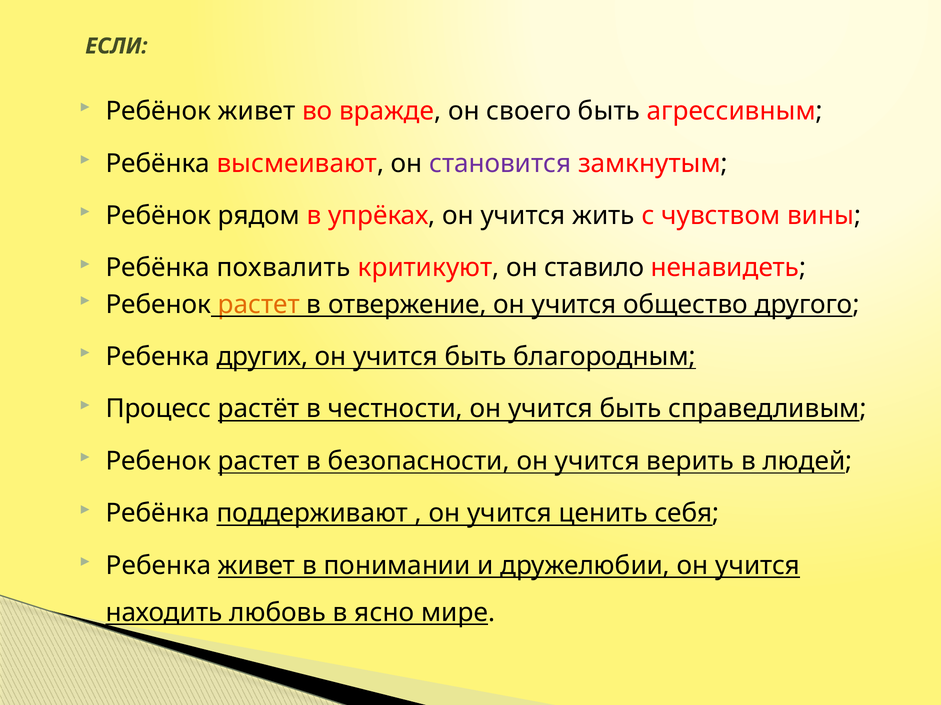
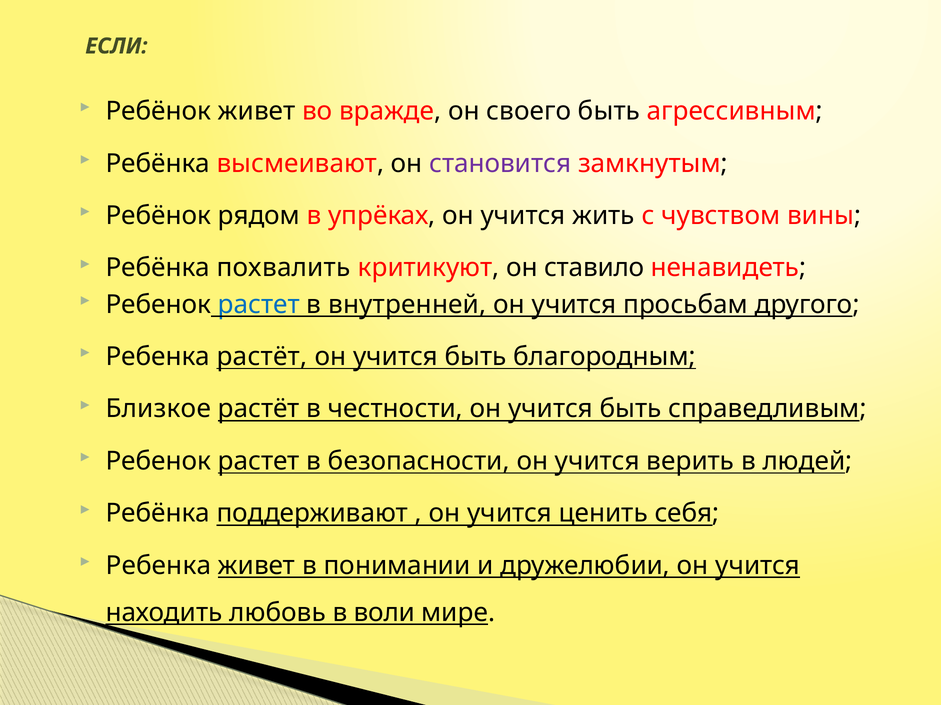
растет at (259, 305) colour: orange -> blue
отвержение: отвержение -> внутренней
общество: общество -> просьбам
Ребенка других: других -> растёт
Процесс: Процесс -> Близкое
ясно: ясно -> воли
